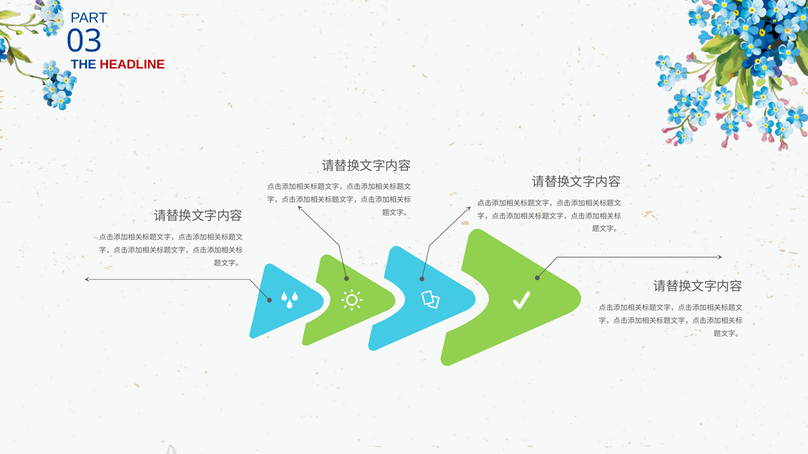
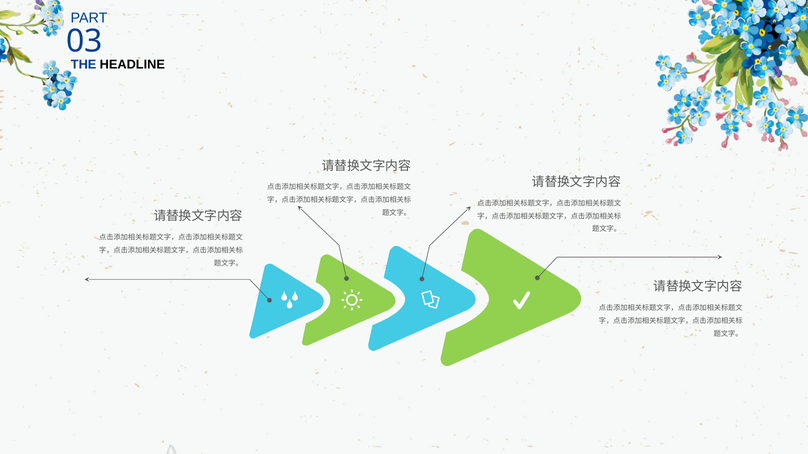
HEADLINE colour: red -> black
